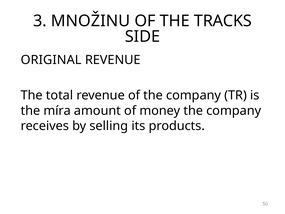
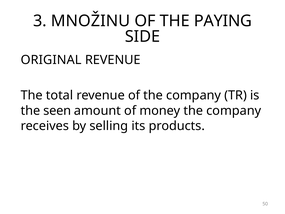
TRACKS: TRACKS -> PAYING
míra: míra -> seen
